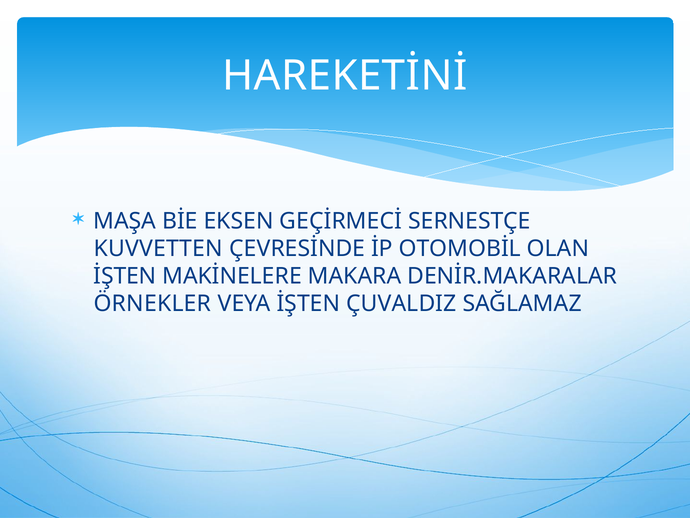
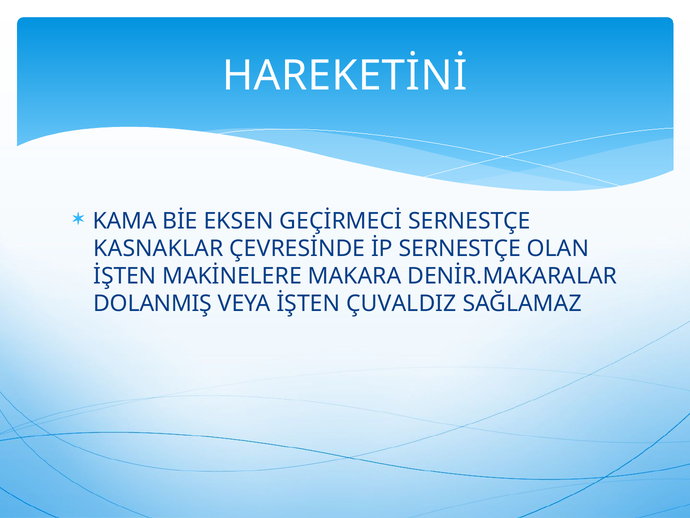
MAŞA: MAŞA -> KAMA
KUVVETTEN: KUVVETTEN -> KASNAKLAR
İP OTOMOBİL: OTOMOBİL -> SERNESTÇE
ÖRNEKLER: ÖRNEKLER -> DOLANMIŞ
